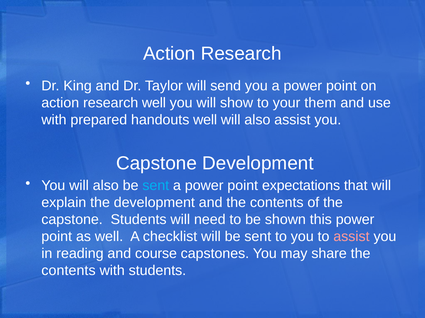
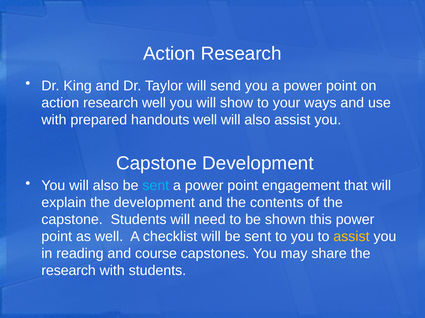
them: them -> ways
expectations: expectations -> engagement
assist at (351, 237) colour: pink -> yellow
contents at (68, 271): contents -> research
